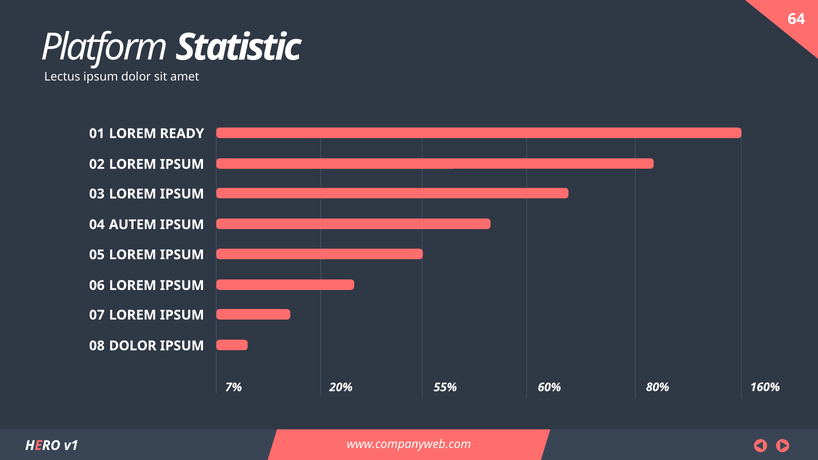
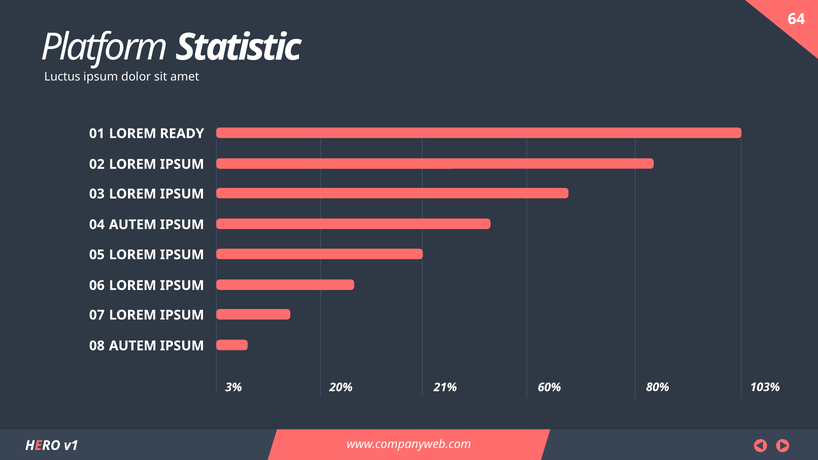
Lectus: Lectus -> Luctus
DOLOR at (133, 346): DOLOR -> AUTEM
7%: 7% -> 3%
55%: 55% -> 21%
160%: 160% -> 103%
